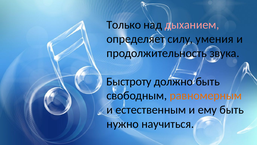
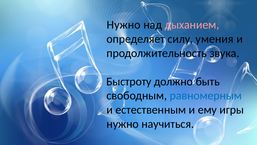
Только at (124, 25): Только -> Нужно
равномерным colour: orange -> blue
ему быть: быть -> игры
